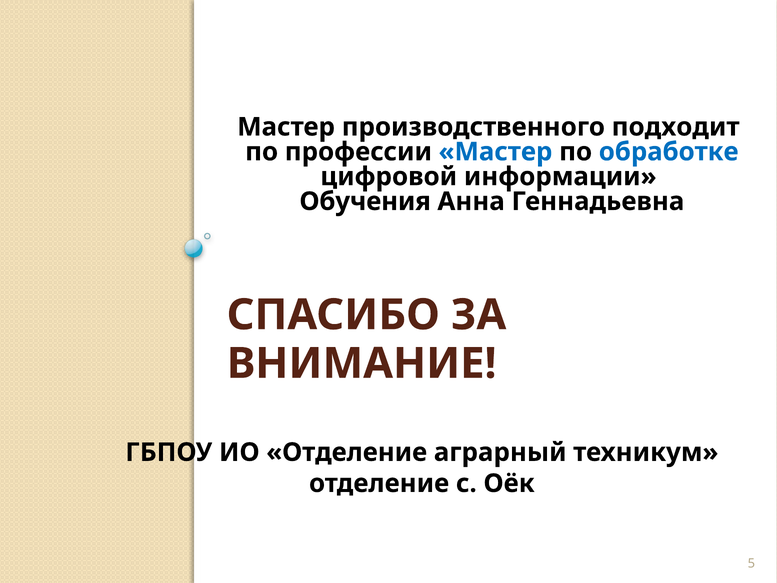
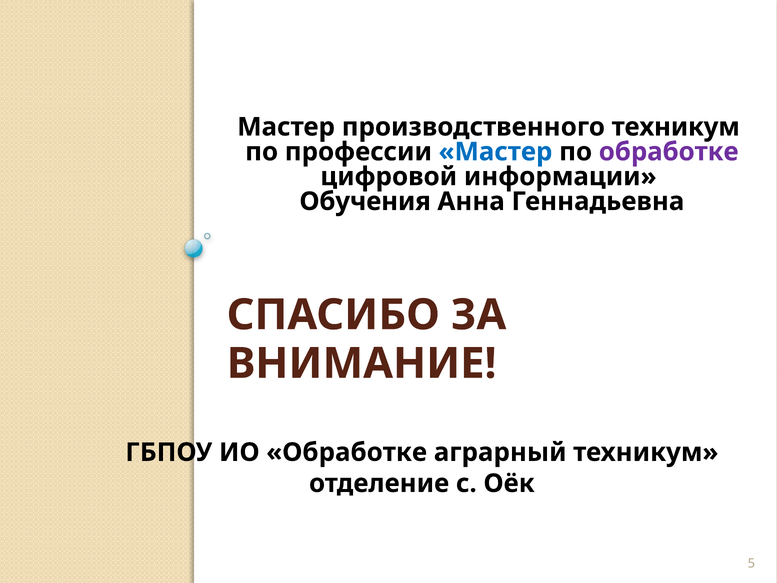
производственного подходит: подходит -> техникум
обработке at (669, 152) colour: blue -> purple
ИО Отделение: Отделение -> Обработке
